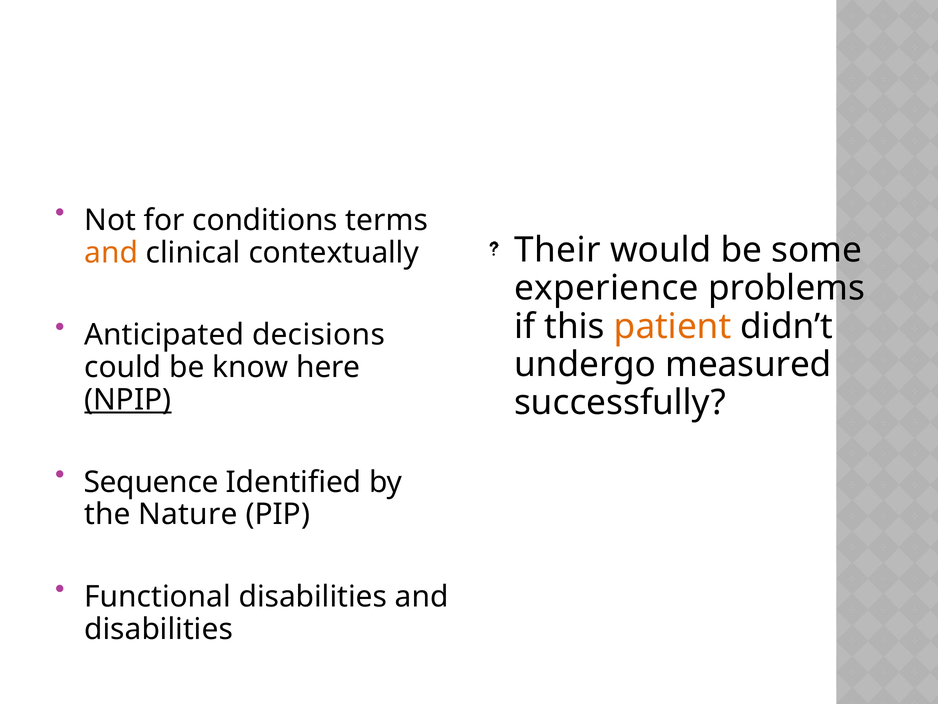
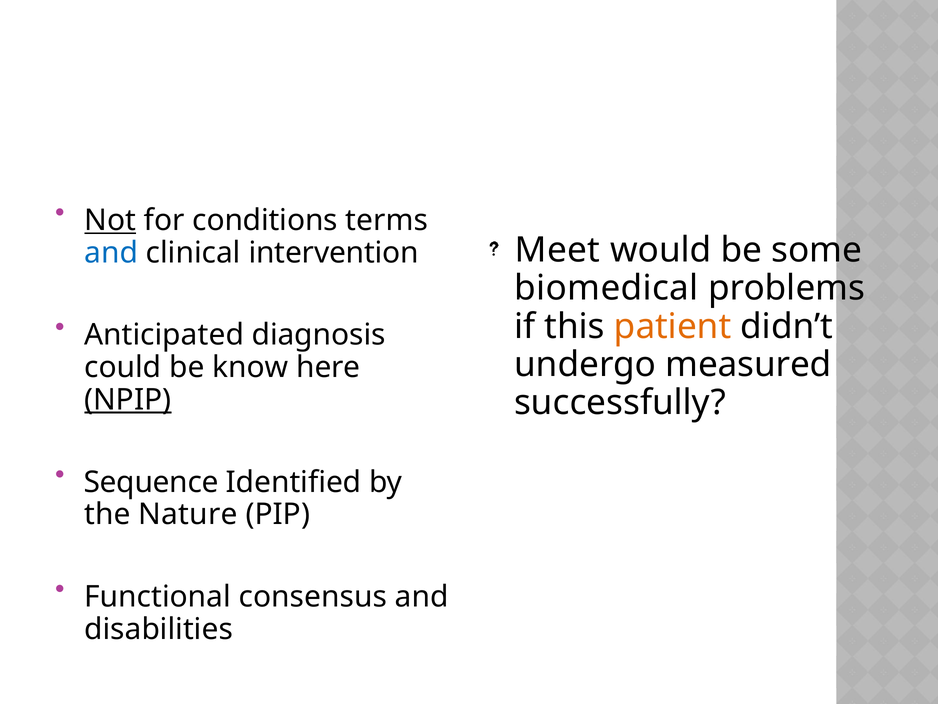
Not underline: none -> present
Their: Their -> Meet
and at (111, 252) colour: orange -> blue
contextually: contextually -> intervention
experience: experience -> biomedical
decisions: decisions -> diagnosis
Functional disabilities: disabilities -> consensus
